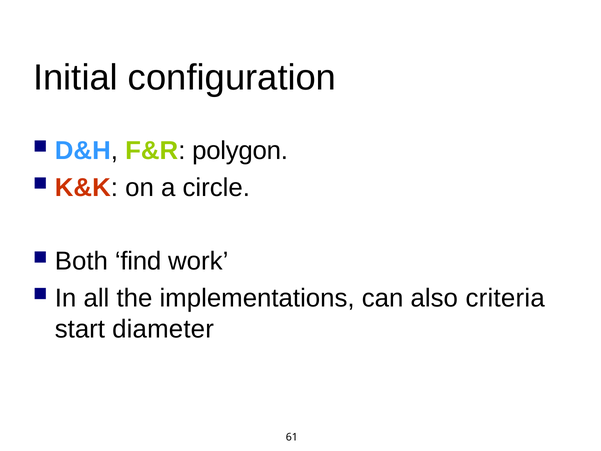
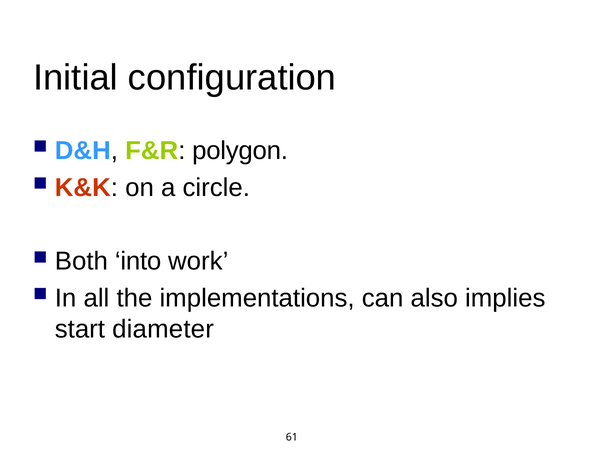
find: find -> into
criteria: criteria -> implies
